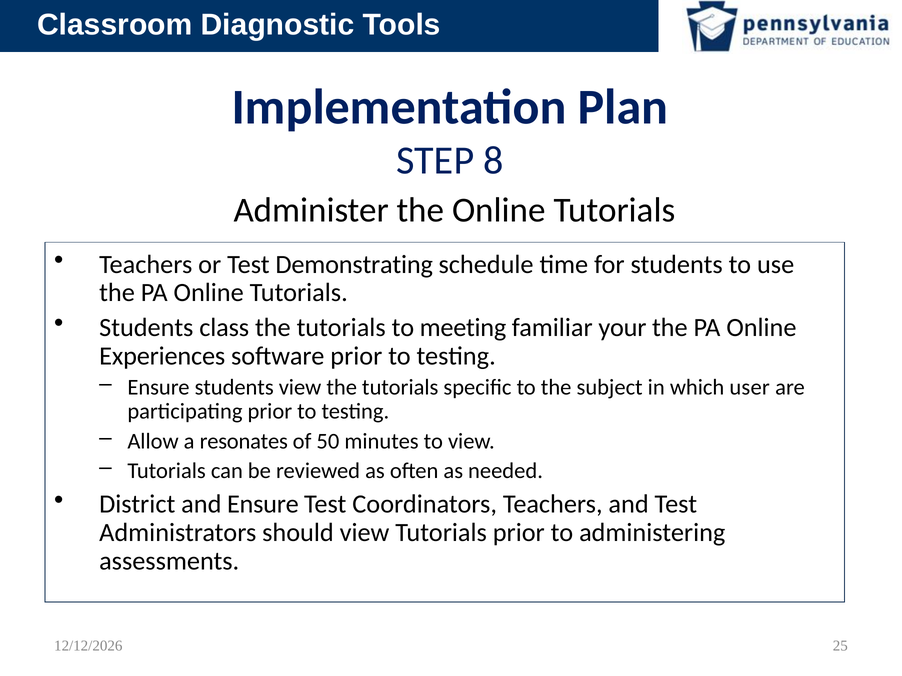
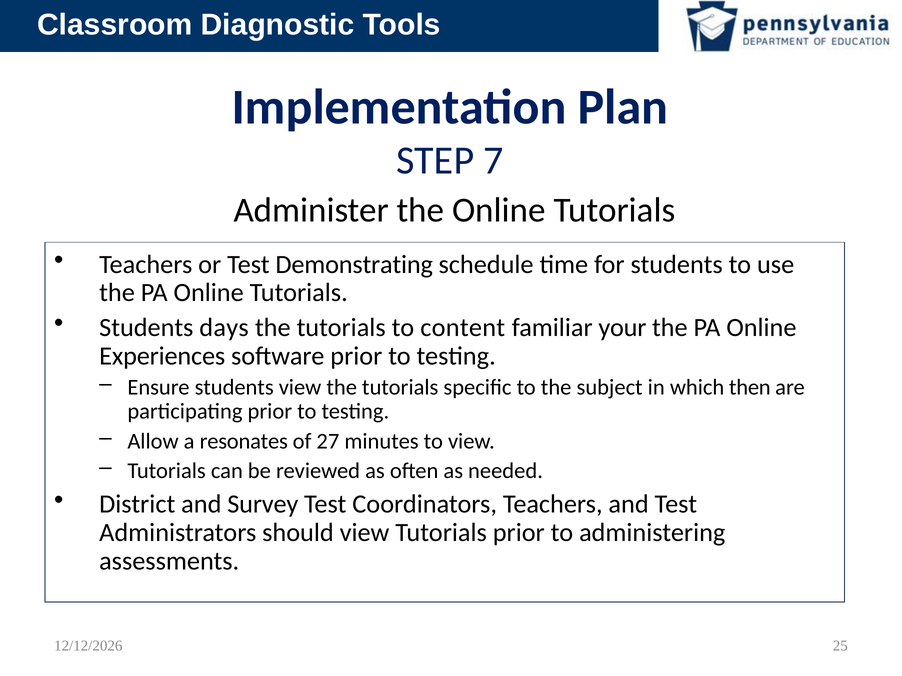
8: 8 -> 7
class: class -> days
meeting: meeting -> content
user: user -> then
50: 50 -> 27
and Ensure: Ensure -> Survey
